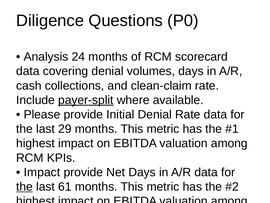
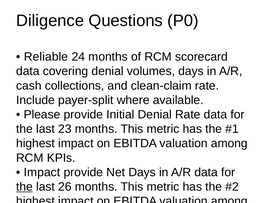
Analysis: Analysis -> Reliable
payer-split underline: present -> none
29: 29 -> 23
61: 61 -> 26
